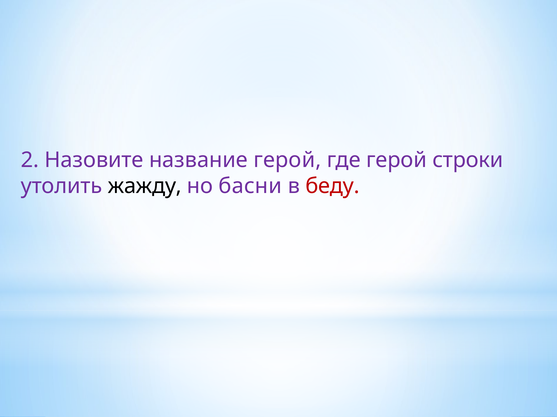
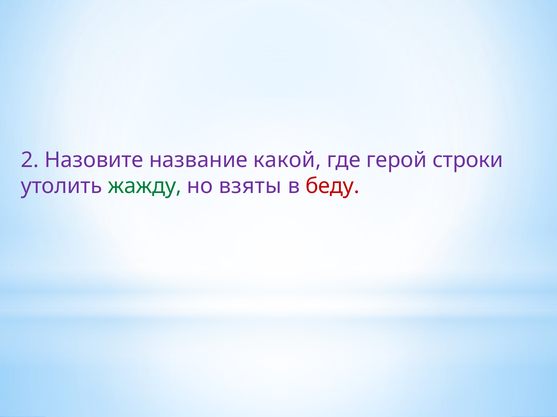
название герой: герой -> какой
жажду colour: black -> green
басни: басни -> взяты
